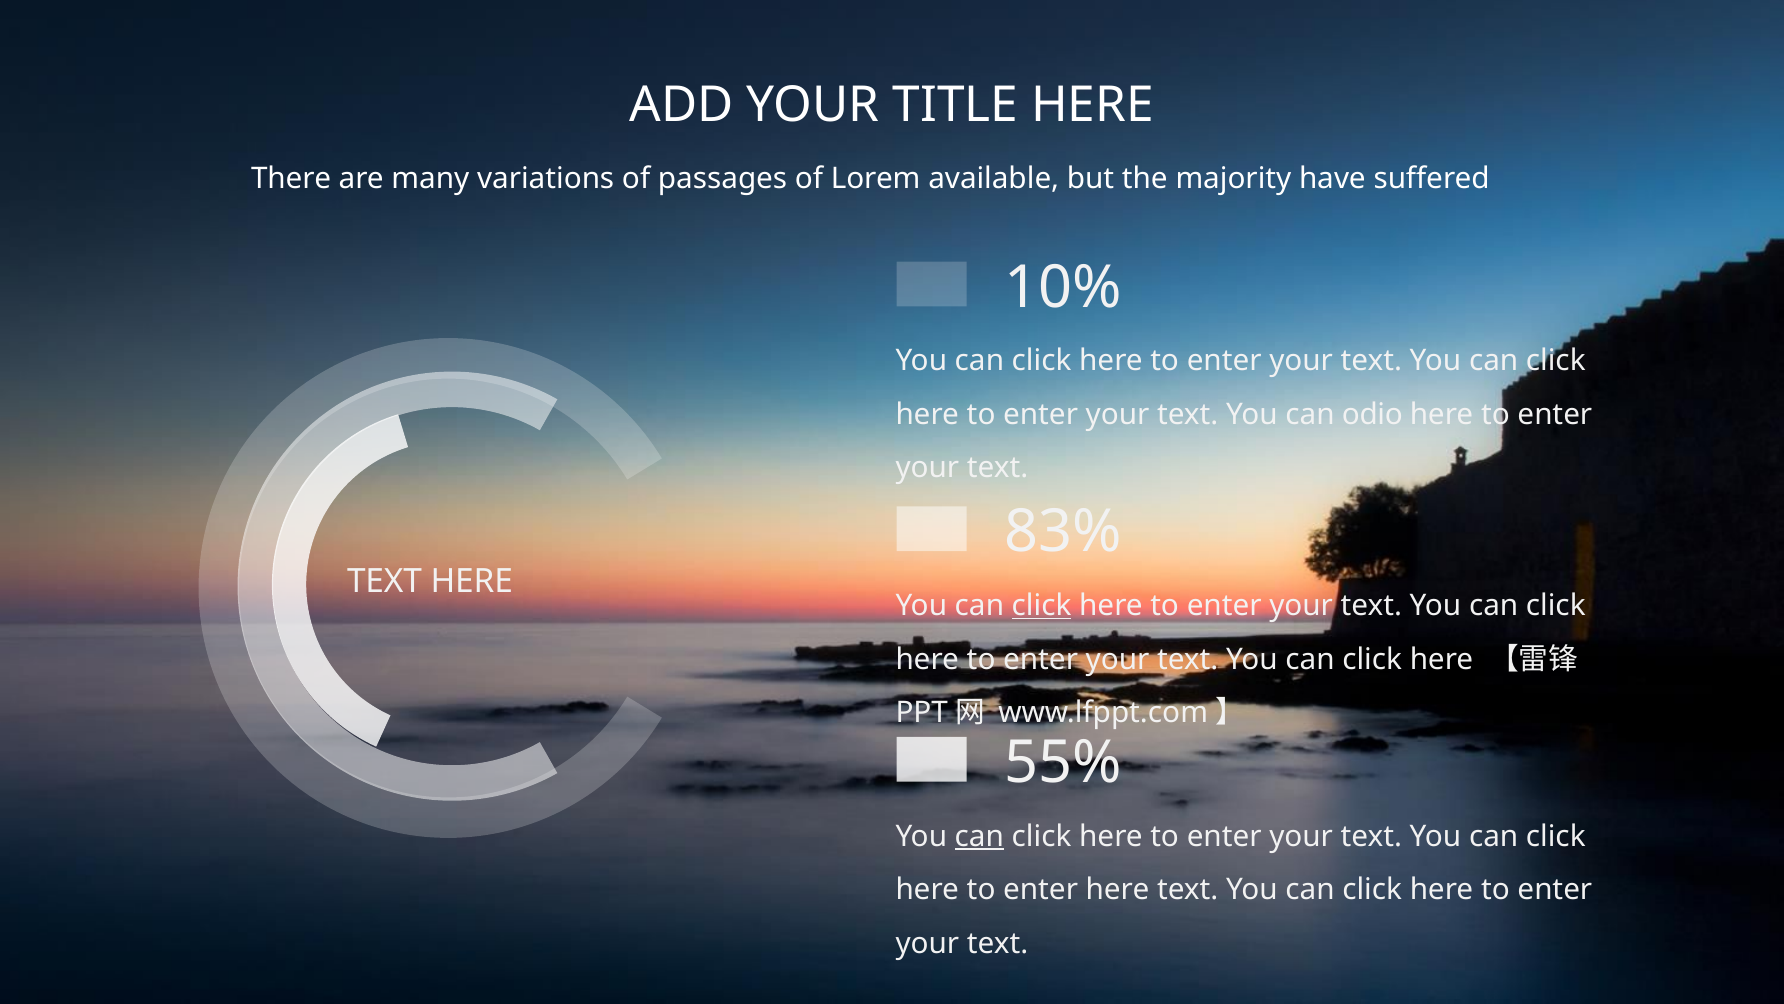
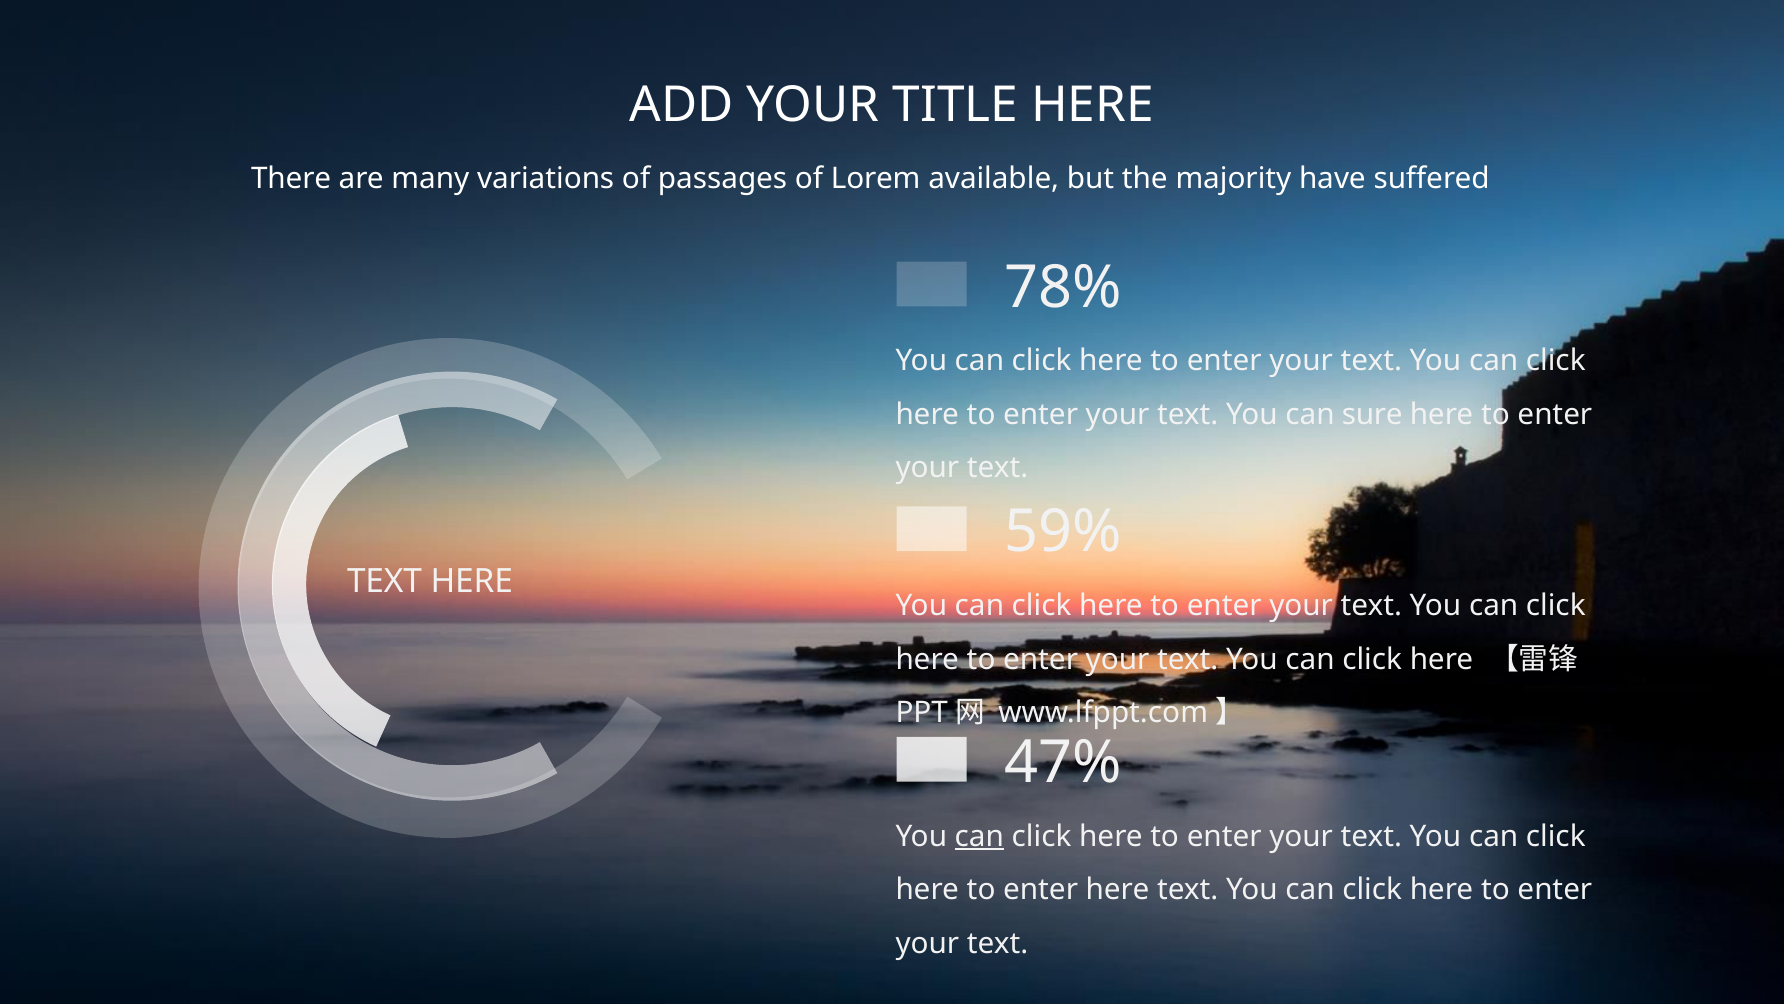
10%: 10% -> 78%
odio: odio -> sure
83%: 83% -> 59%
click at (1042, 606) underline: present -> none
55%: 55% -> 47%
